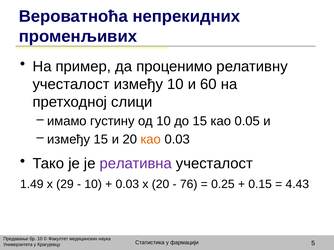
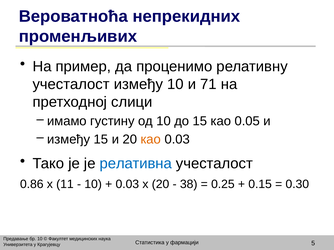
60: 60 -> 71
релативна colour: purple -> blue
1.49: 1.49 -> 0.86
29: 29 -> 11
76: 76 -> 38
4.43: 4.43 -> 0.30
